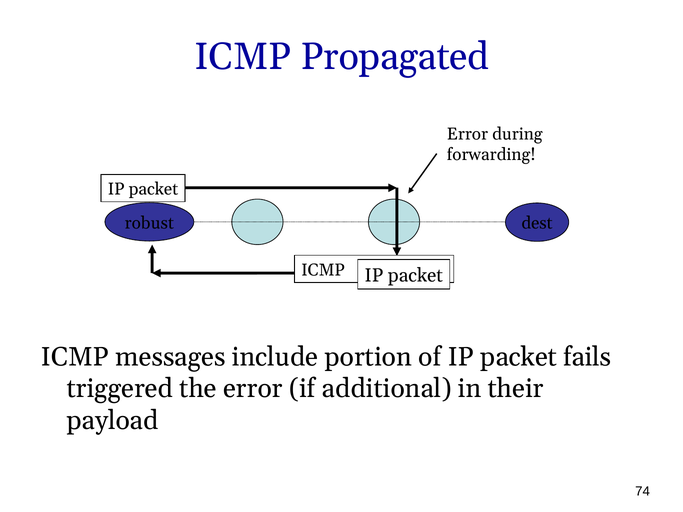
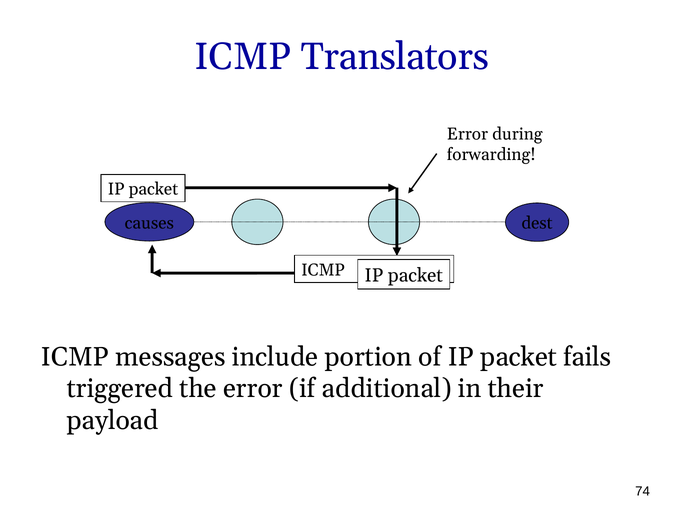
Propagated: Propagated -> Translators
robust: robust -> causes
